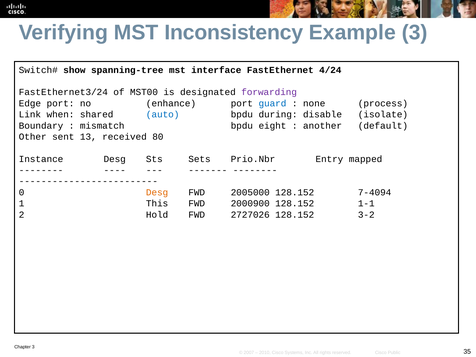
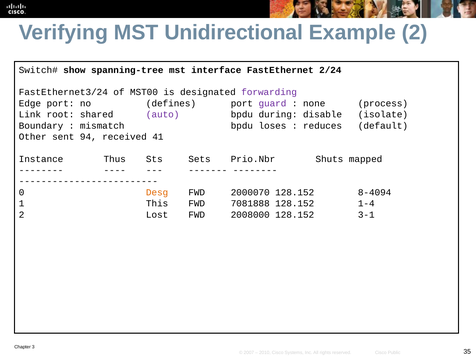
Inconsistency: Inconsistency -> Unidirectional
Example 3: 3 -> 2
4/24: 4/24 -> 2/24
enhance: enhance -> defines
guard colour: blue -> purple
when: when -> root
auto colour: blue -> purple
eight: eight -> loses
another: another -> reduces
13: 13 -> 94
80: 80 -> 41
Instance Desg: Desg -> Thus
Entry: Entry -> Shuts
2005000: 2005000 -> 2000070
7-4094: 7-4094 -> 8-4094
2000900: 2000900 -> 7081888
1-1: 1-1 -> 1-4
Hold: Hold -> Lost
2727026: 2727026 -> 2008000
3-2: 3-2 -> 3-1
